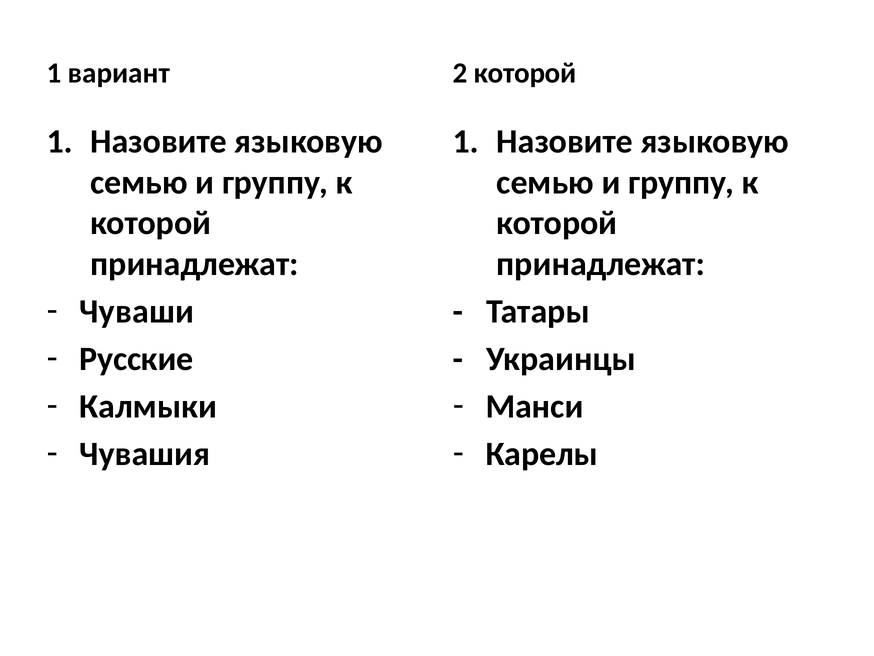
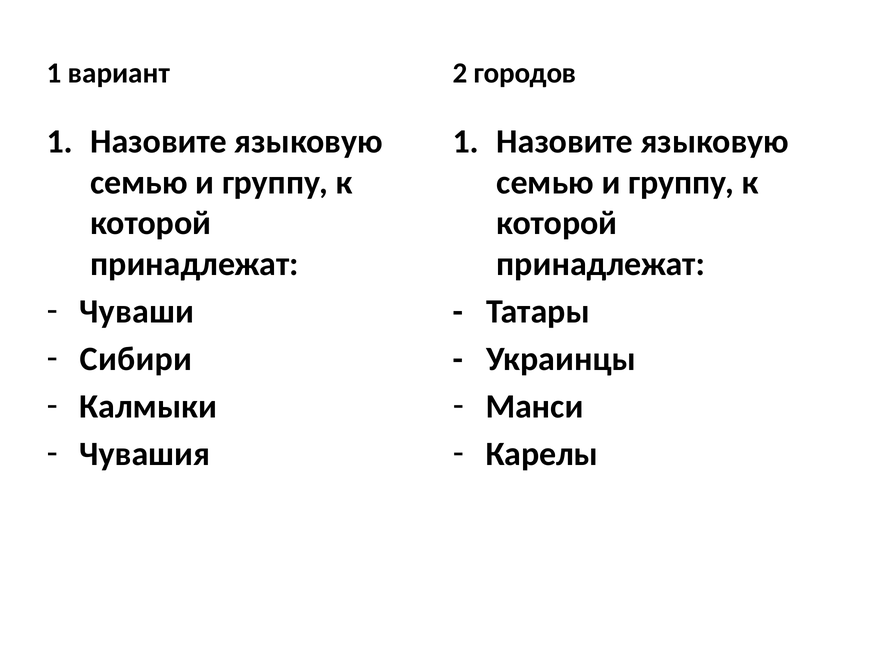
2 которой: которой -> городов
Русские: Русские -> Сибири
